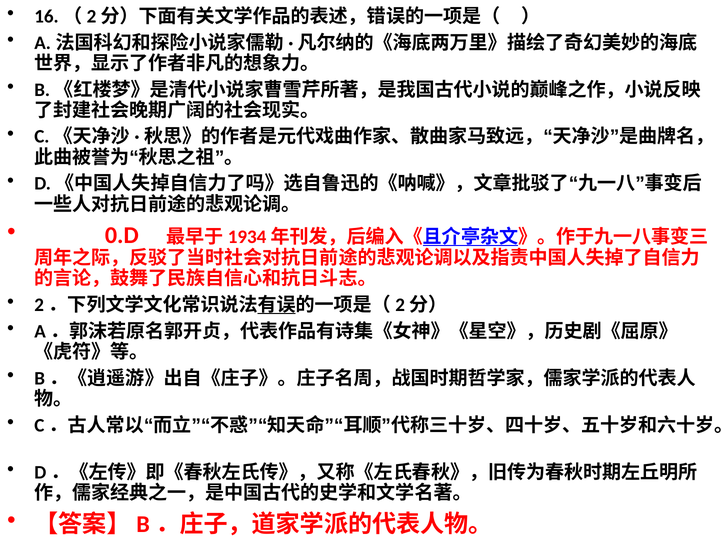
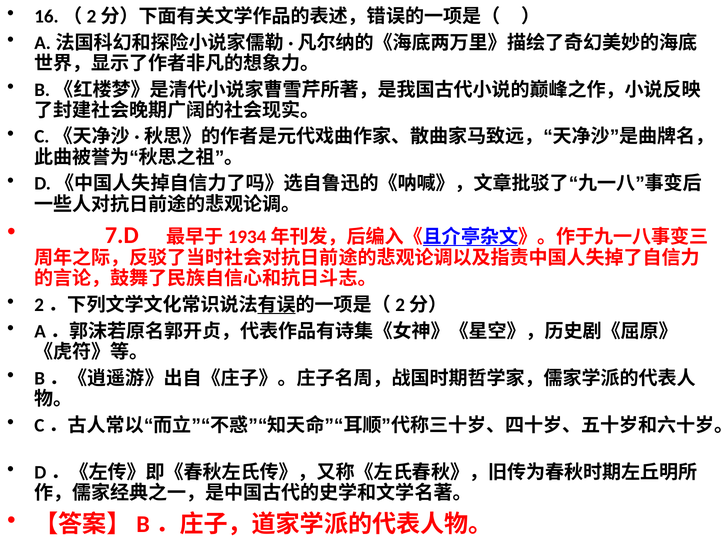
0.D: 0.D -> 7.D
